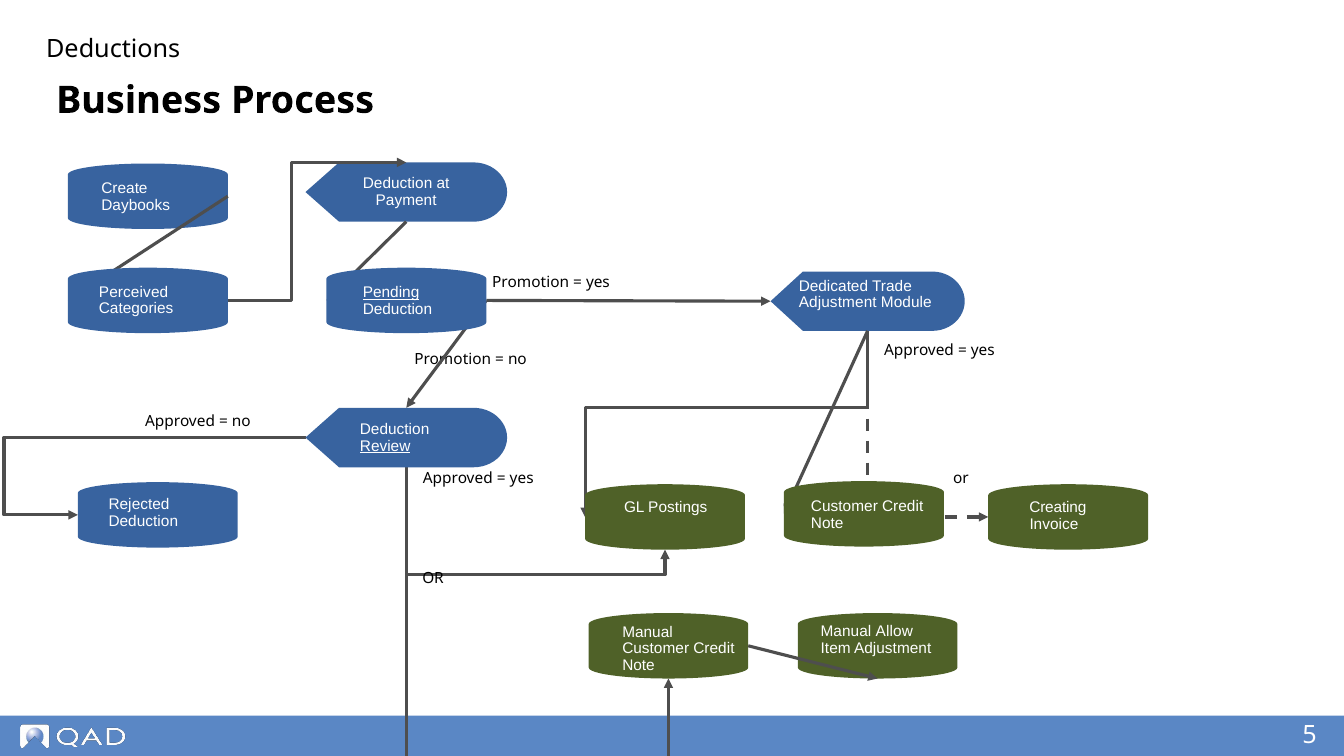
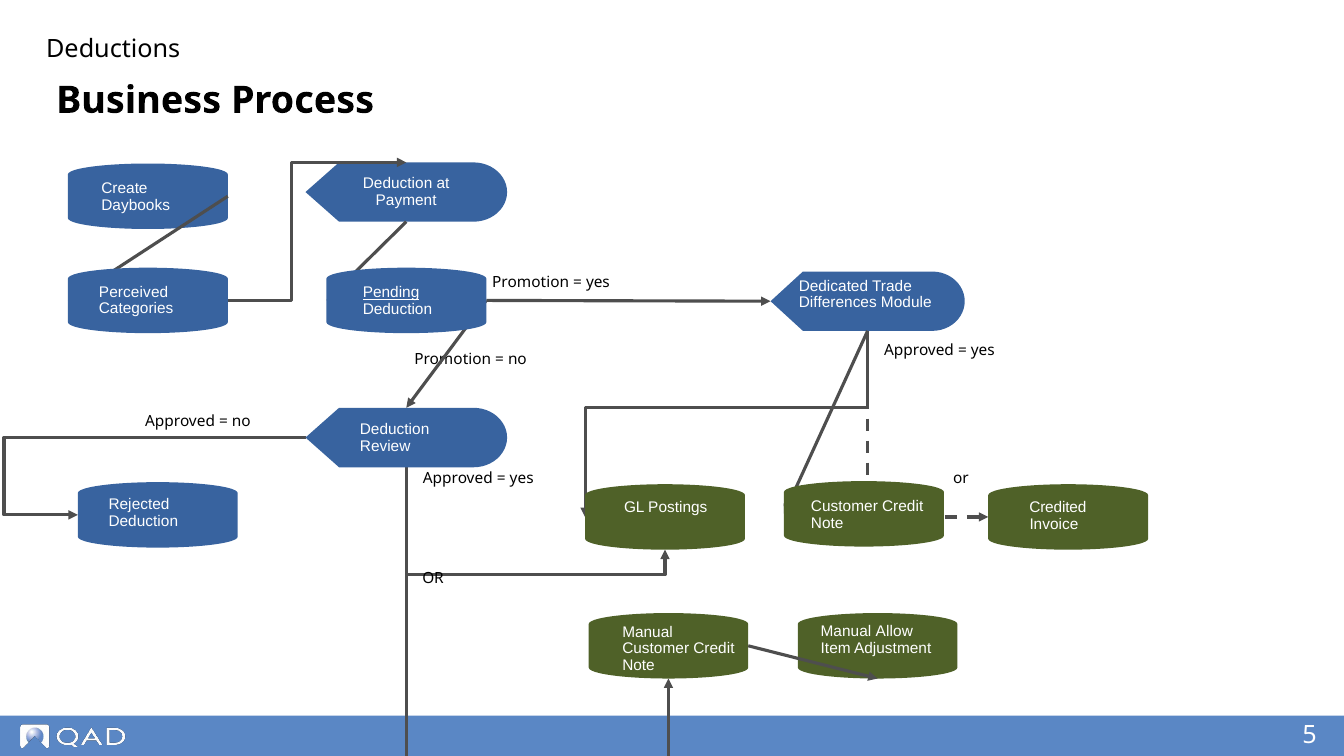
Adjustment at (838, 303): Adjustment -> Differences
Review underline: present -> none
Creating: Creating -> Credited
